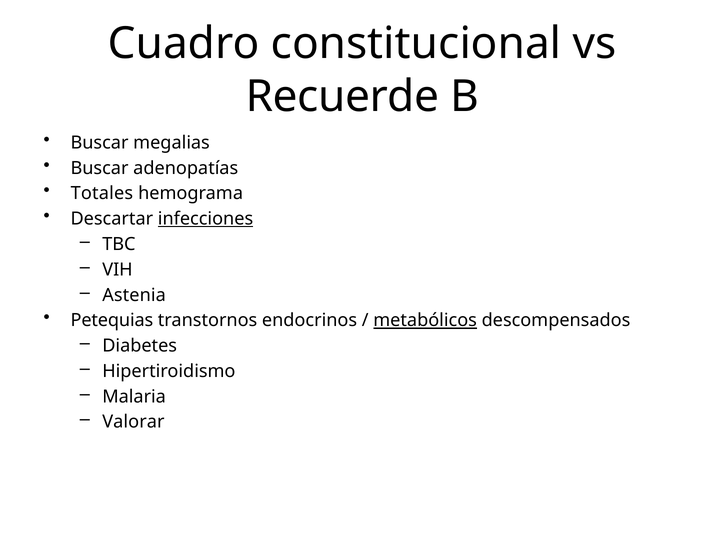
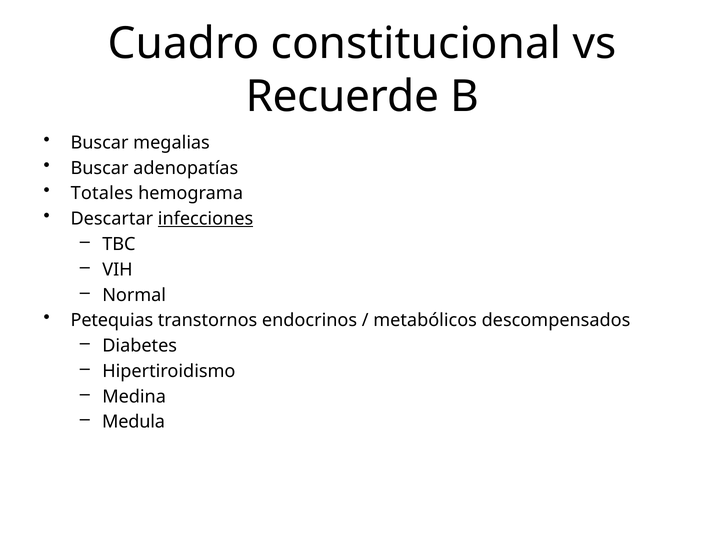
Astenia: Astenia -> Normal
metabólicos underline: present -> none
Malaria: Malaria -> Medina
Valorar: Valorar -> Medula
